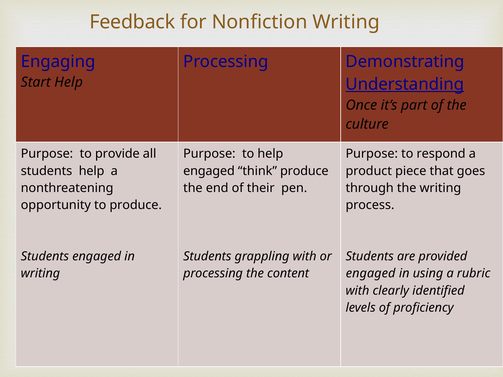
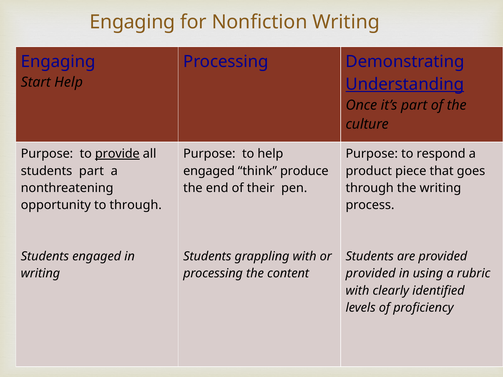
Feedback at (132, 22): Feedback -> Engaging
provide underline: none -> present
students help: help -> part
to produce: produce -> through
engaged at (371, 274): engaged -> provided
